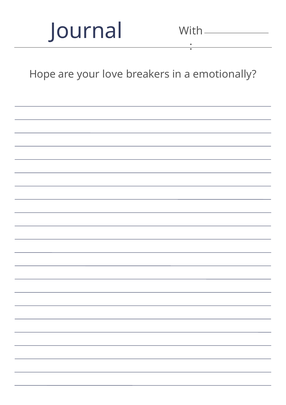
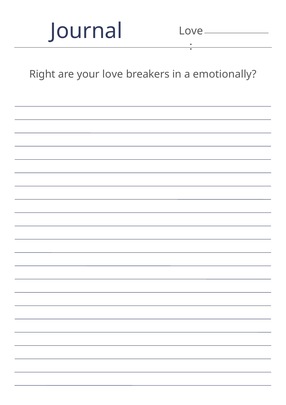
With at (191, 31): With -> Love
Hope: Hope -> Right
